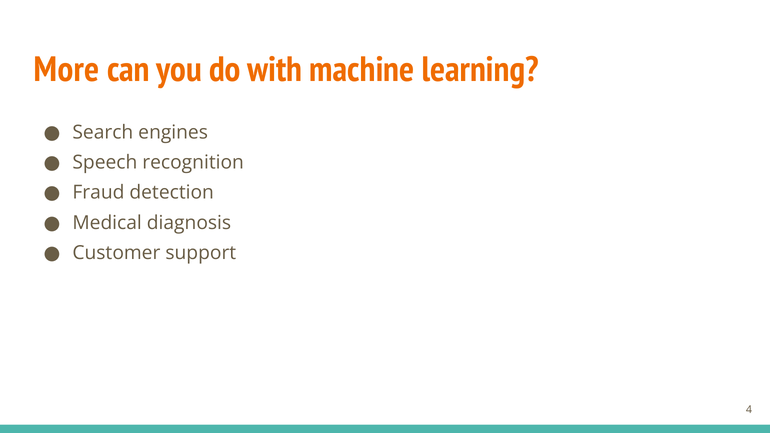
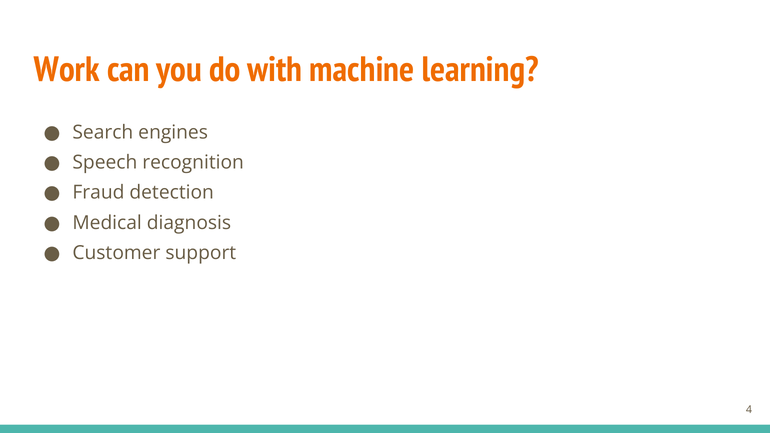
More: More -> Work
